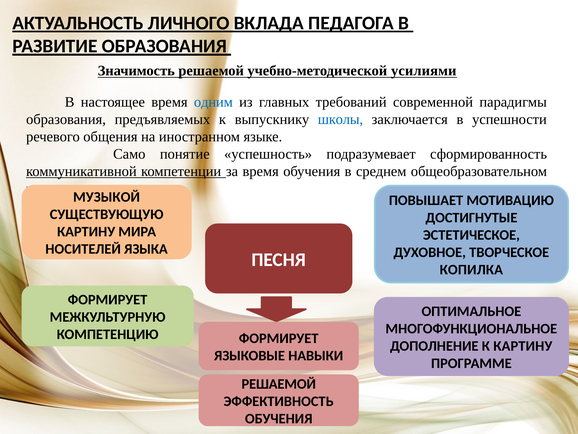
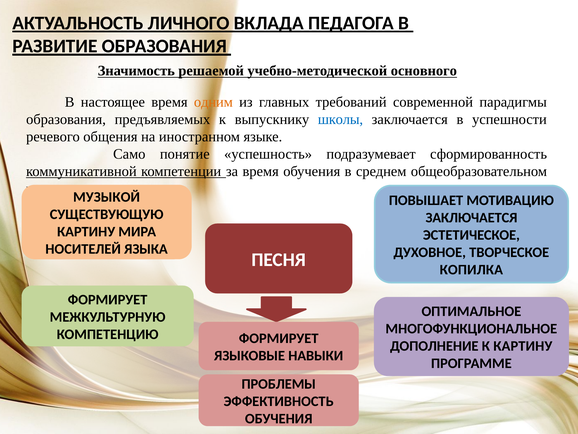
усилиями: усилиями -> основного
одним colour: blue -> orange
ДОСТИГНУТЫЕ at (471, 217): ДОСТИГНУТЫЕ -> ЗАКЛЮЧАЕТСЯ
РЕШАЕМОЙ at (279, 383): РЕШАЕМОЙ -> ПРОБЛЕМЫ
